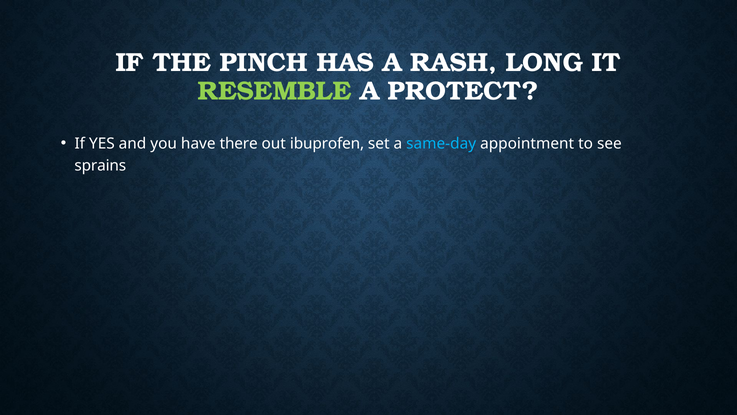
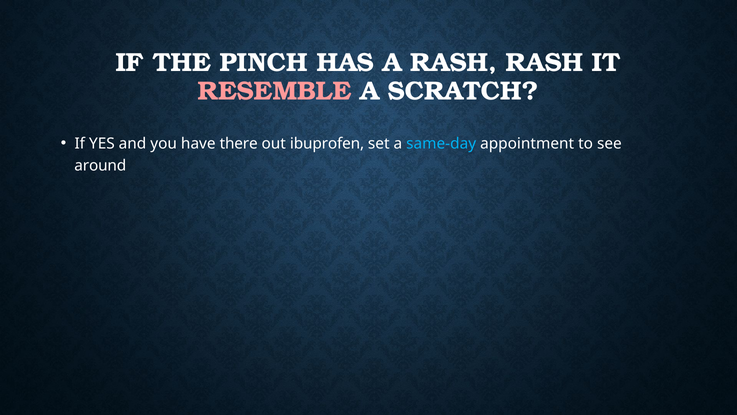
RASH LONG: LONG -> RASH
RESEMBLE colour: light green -> pink
PROTECT: PROTECT -> SCRATCH
sprains: sprains -> around
